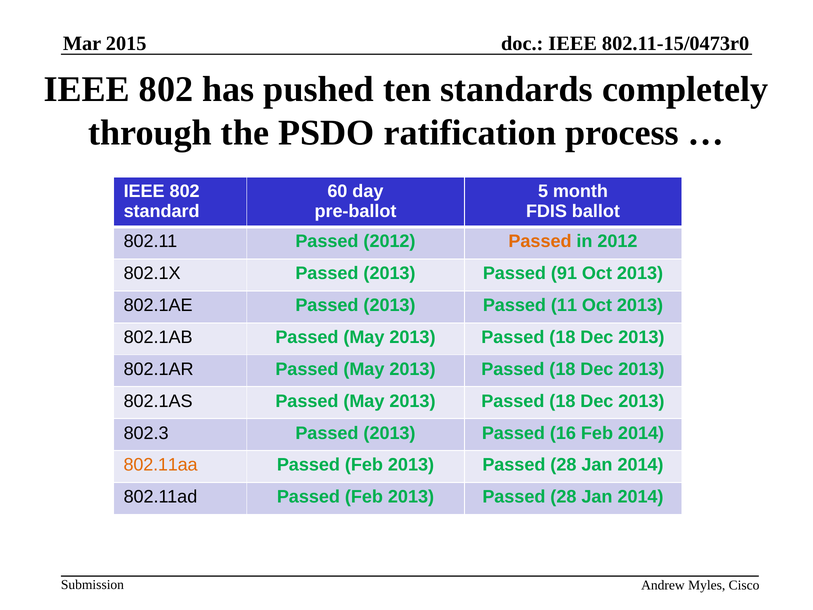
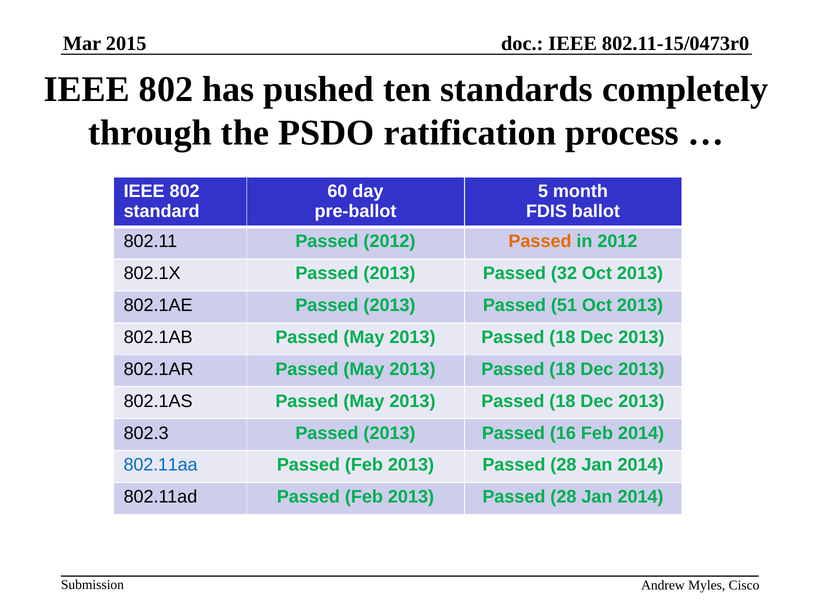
91: 91 -> 32
11: 11 -> 51
802.11aa colour: orange -> blue
